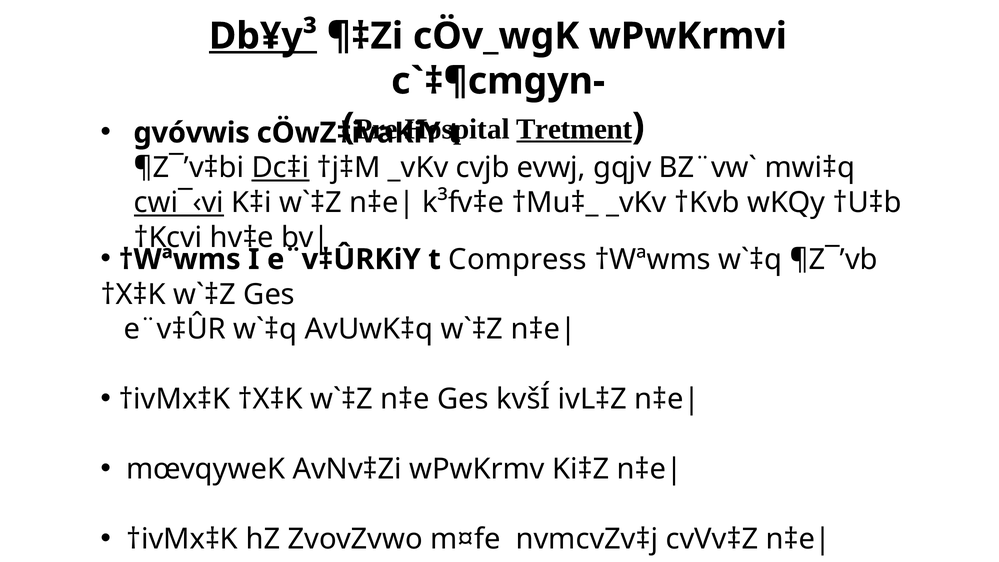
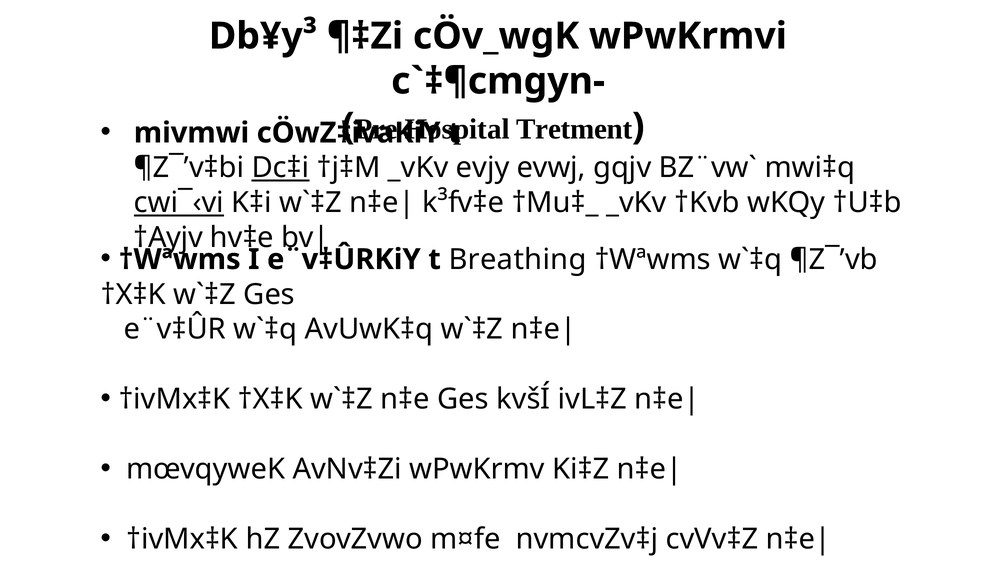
Db¥y³ underline: present -> none
gvóvwis: gvóvwis -> mivmwi
Tretment underline: present -> none
cvjb: cvjb -> evjy
†Kcvi: †Kcvi -> †Ayjv
Compress: Compress -> Breathing
